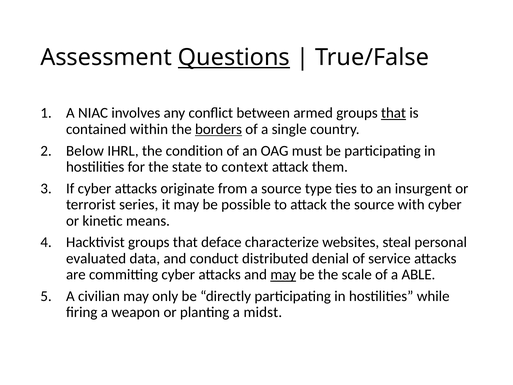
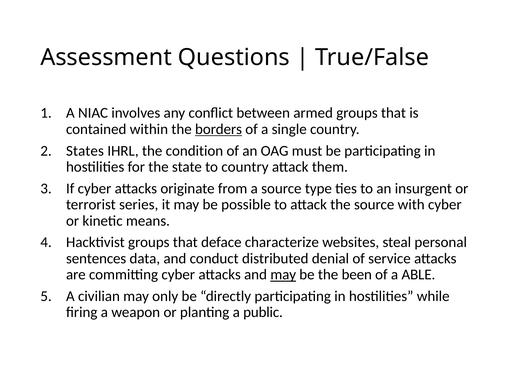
Questions underline: present -> none
that at (394, 113) underline: present -> none
Below: Below -> States
to context: context -> country
evaluated: evaluated -> sentences
scale: scale -> been
midst: midst -> public
